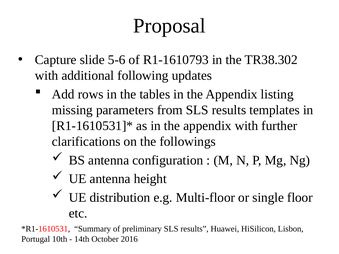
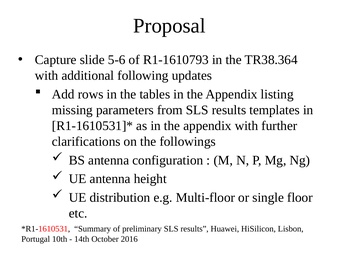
TR38.302: TR38.302 -> TR38.364
